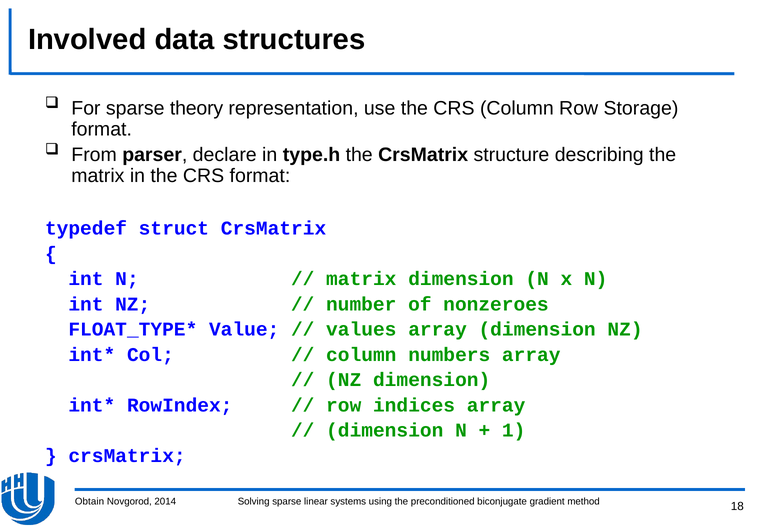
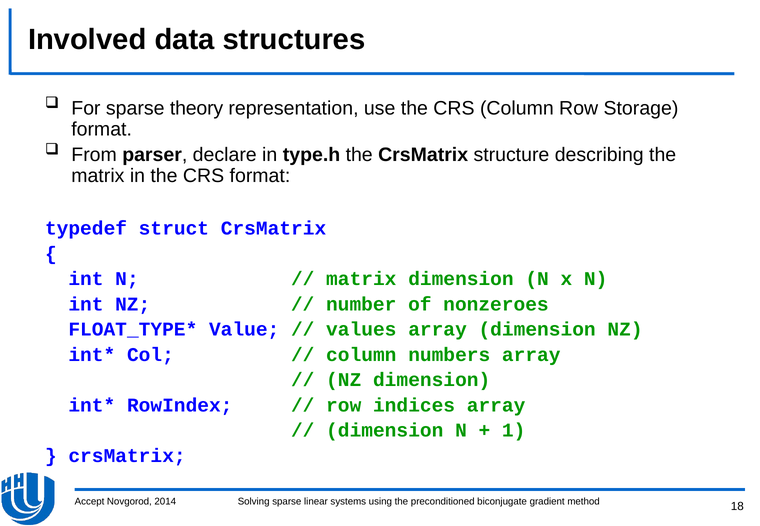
Obtain: Obtain -> Accept
